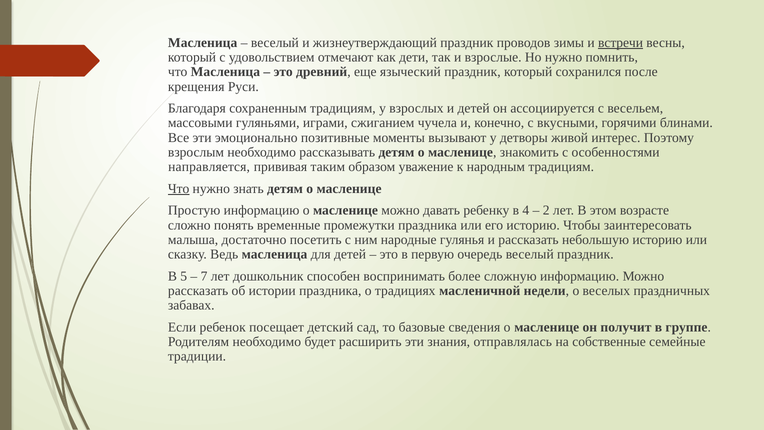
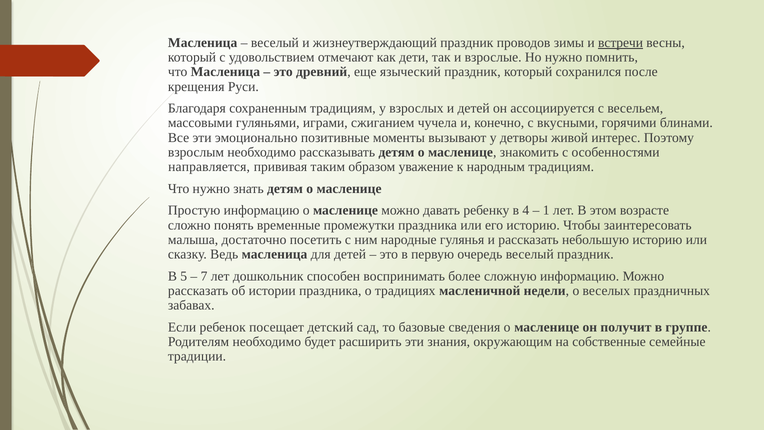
Что at (179, 189) underline: present -> none
2: 2 -> 1
отправлялась: отправлялась -> окружающим
